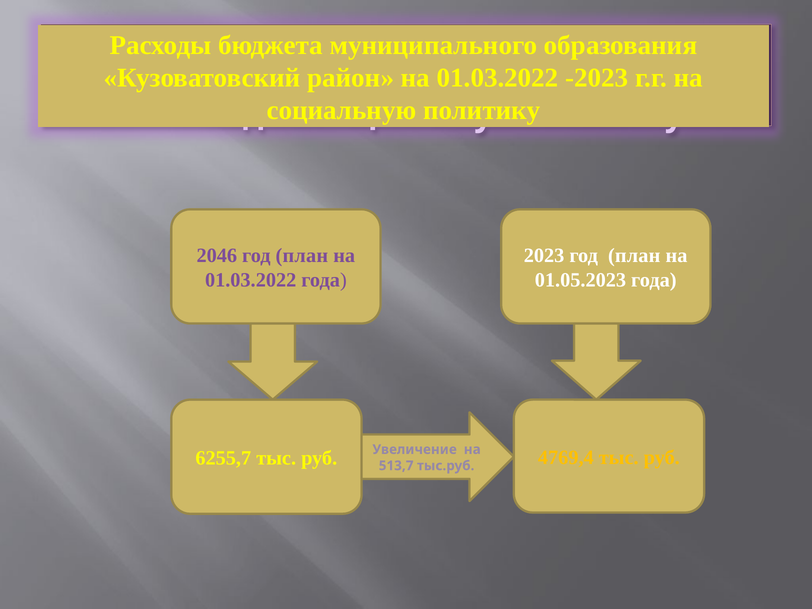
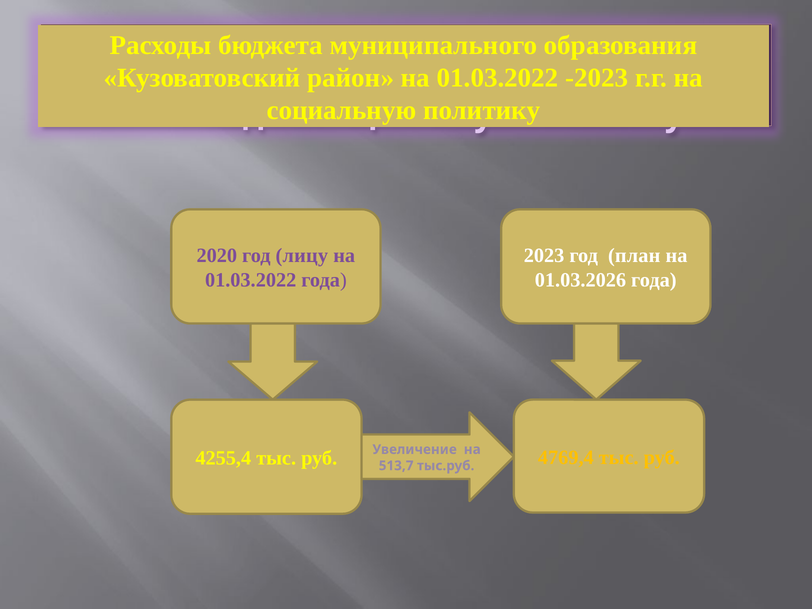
2046: 2046 -> 2020
план at (302, 256): план -> лицу
01.05.2023: 01.05.2023 -> 01.03.2026
6255,7: 6255,7 -> 4255,4
